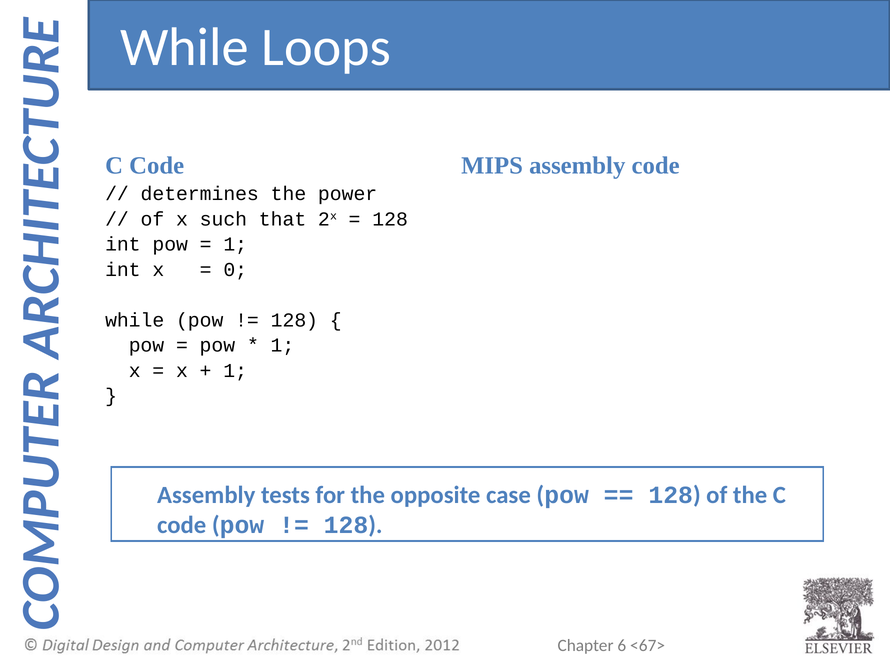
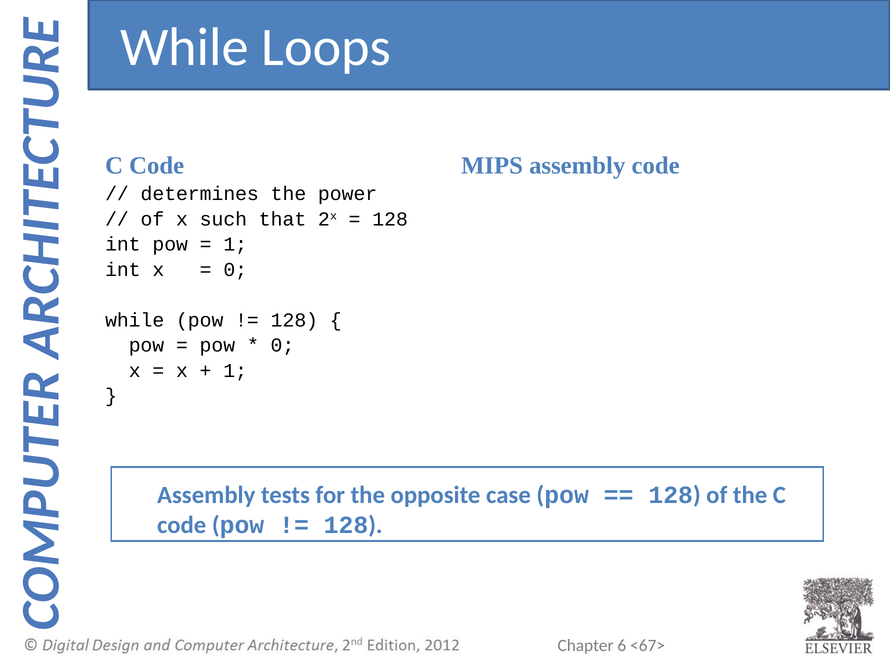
1 at (282, 346): 1 -> 0
